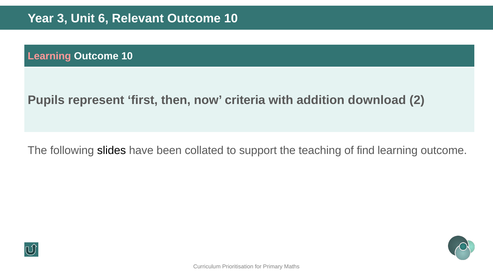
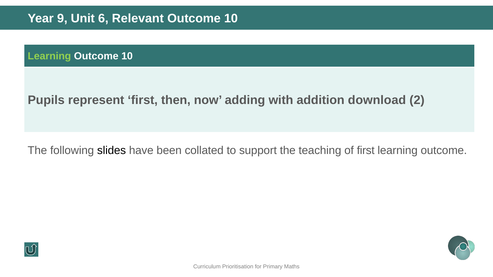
3: 3 -> 9
Learning at (49, 56) colour: pink -> light green
criteria: criteria -> adding
of find: find -> first
